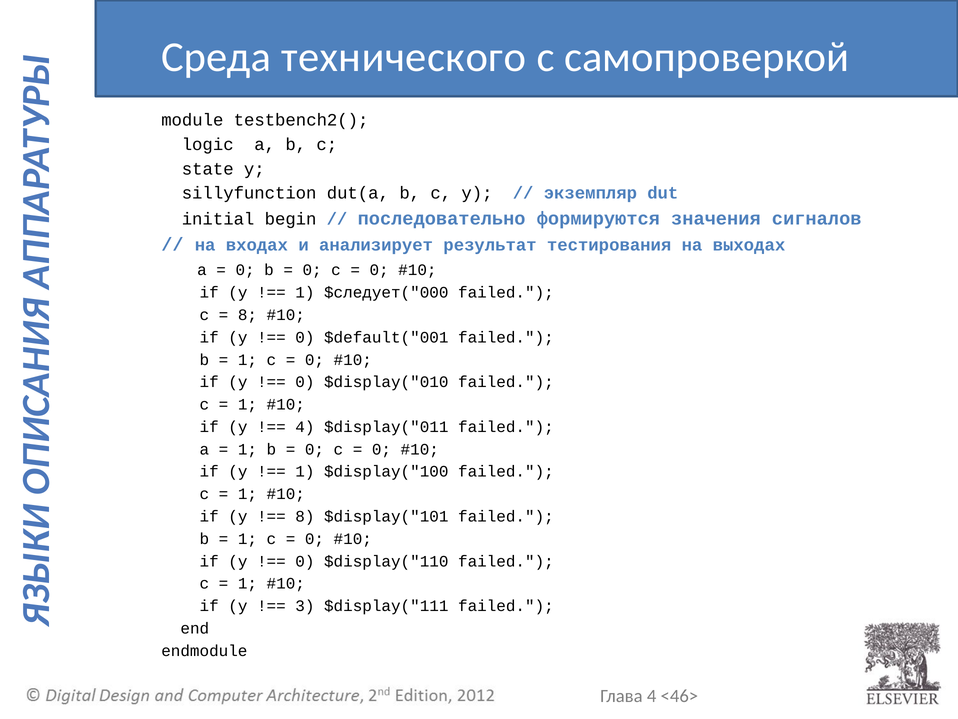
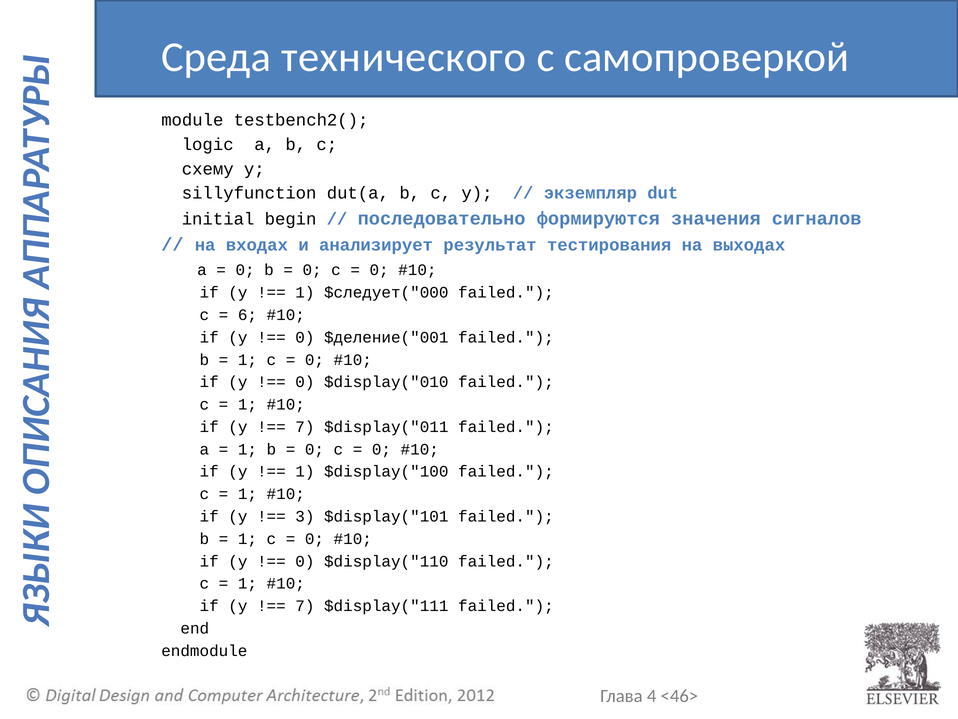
state: state -> схему
8 at (247, 315): 8 -> 6
$default("001: $default("001 -> $деление("001
4 at (305, 427): 4 -> 7
8 at (305, 516): 8 -> 3
3 at (305, 606): 3 -> 7
